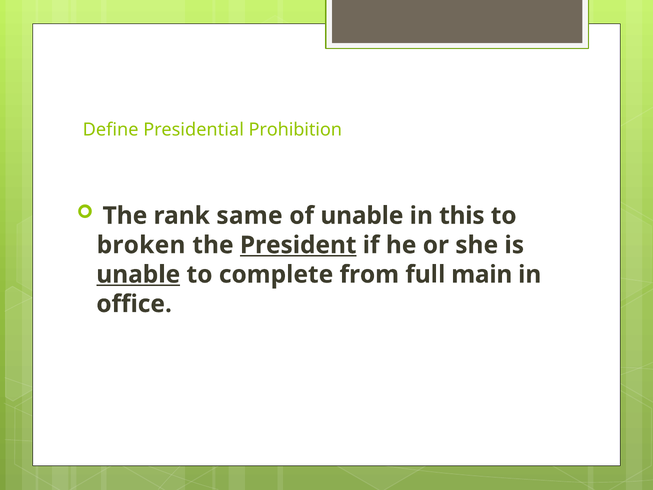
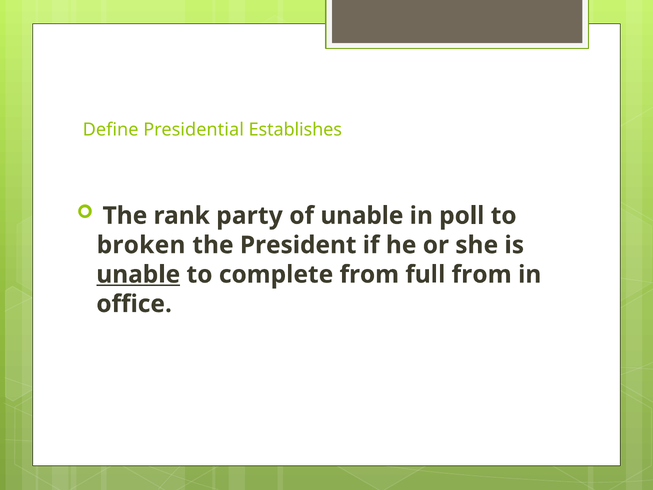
Prohibition: Prohibition -> Establishes
same: same -> party
this: this -> poll
President underline: present -> none
full main: main -> from
